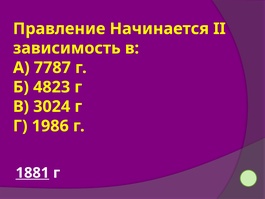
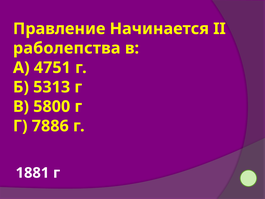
зависимость: зависимость -> раболепства
7787: 7787 -> 4751
4823: 4823 -> 5313
3024: 3024 -> 5800
1986: 1986 -> 7886
1881 underline: present -> none
